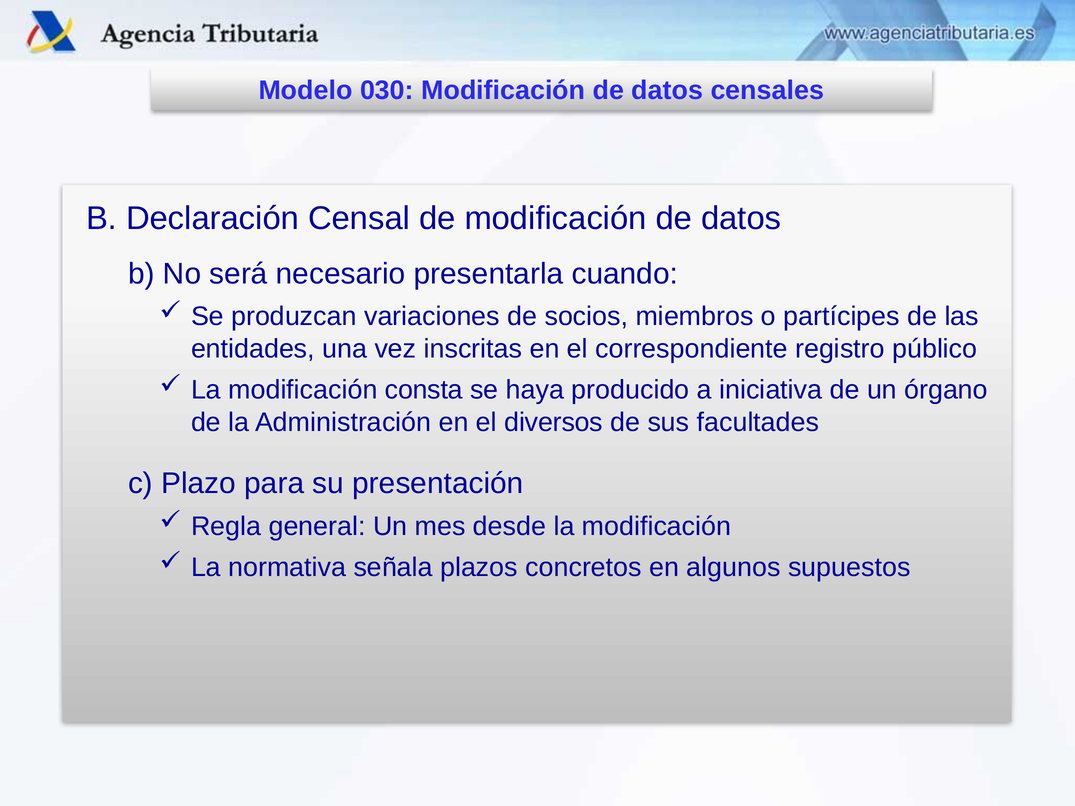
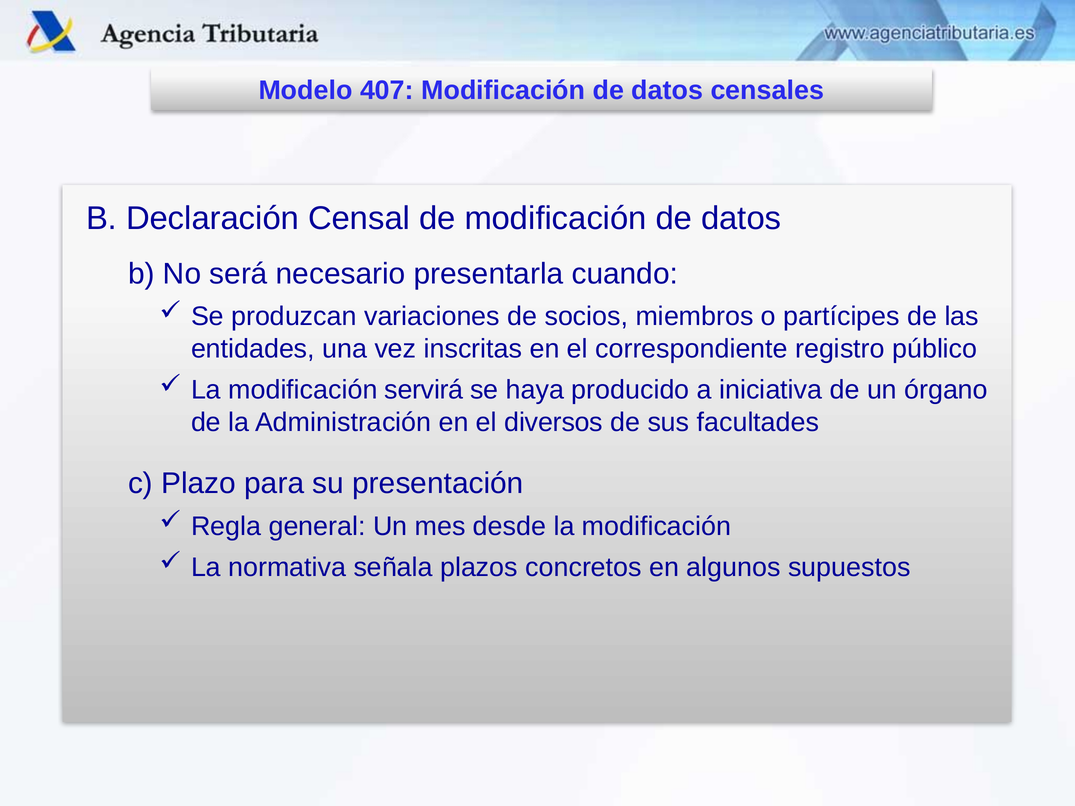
030: 030 -> 407
consta: consta -> servirá
